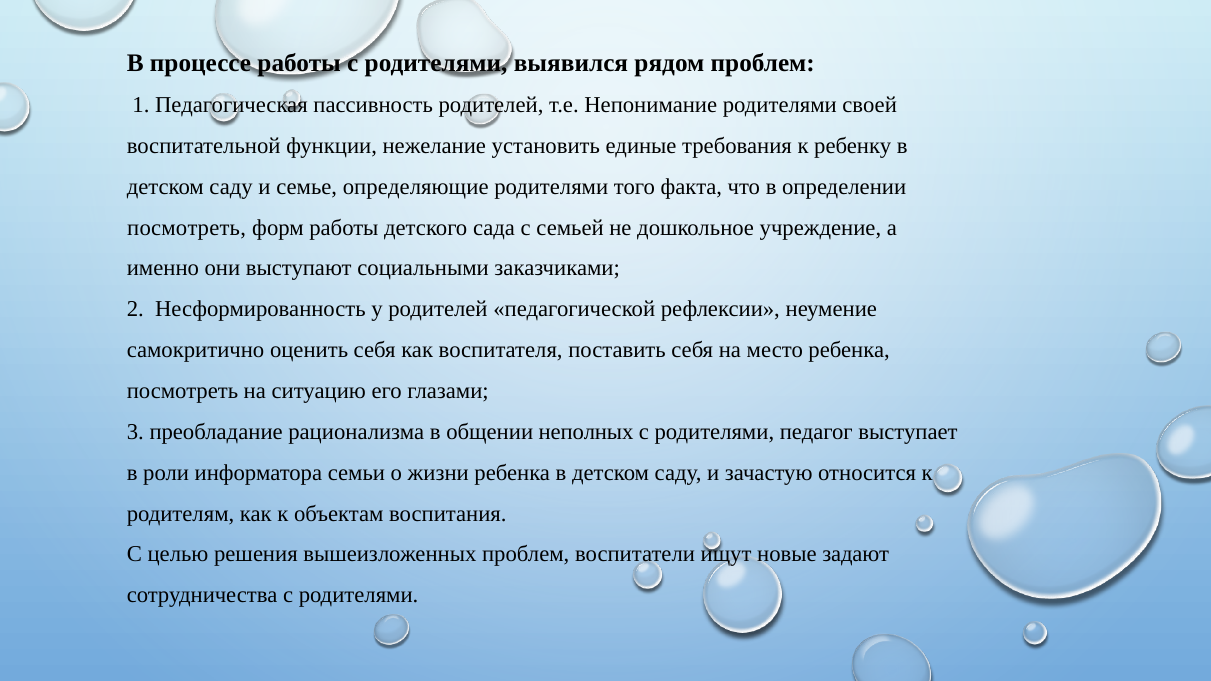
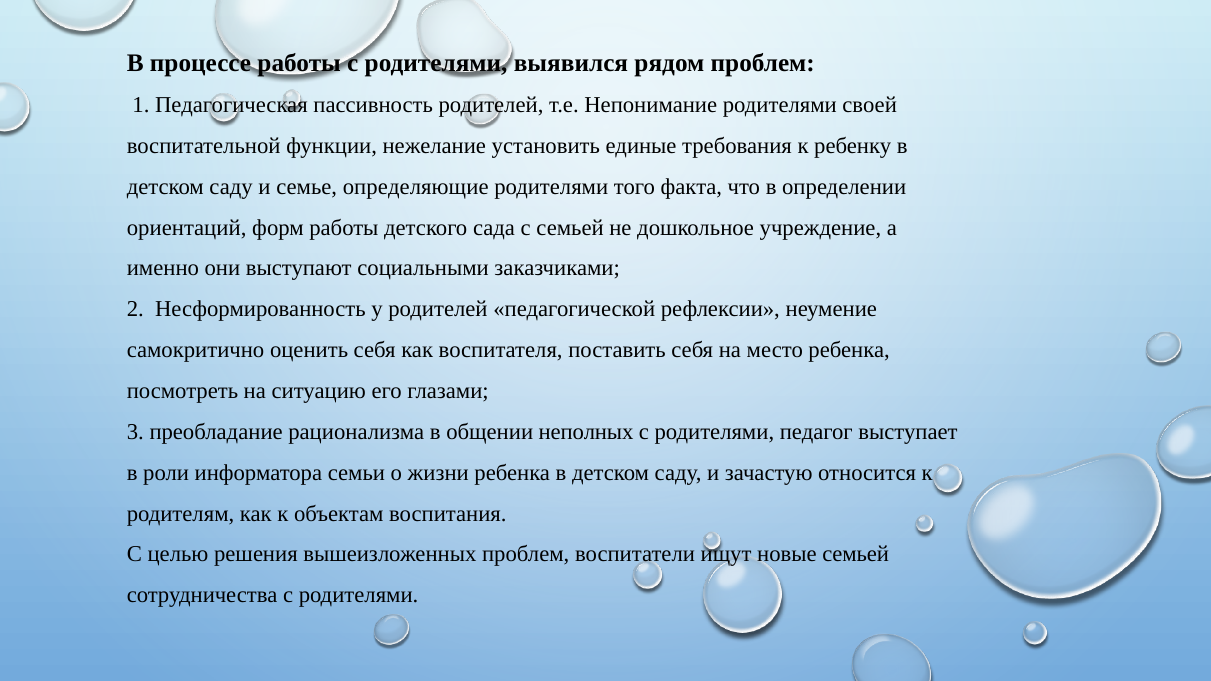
посмотреть at (187, 228): посмотреть -> ориентаций
новые задают: задают -> семьей
